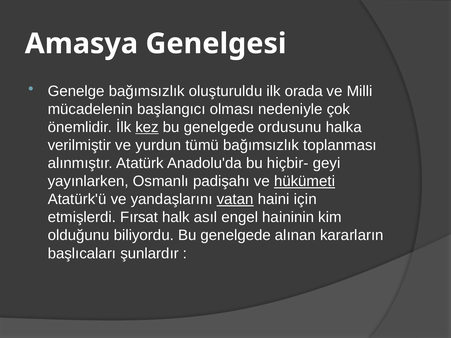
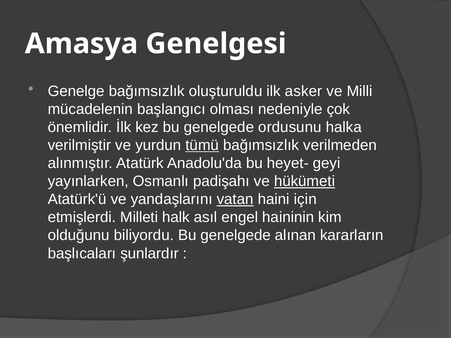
orada: orada -> asker
kez underline: present -> none
tümü underline: none -> present
toplanması: toplanması -> verilmeden
hiçbir-: hiçbir- -> heyet-
Fırsat: Fırsat -> Milleti
